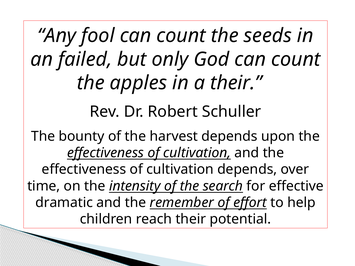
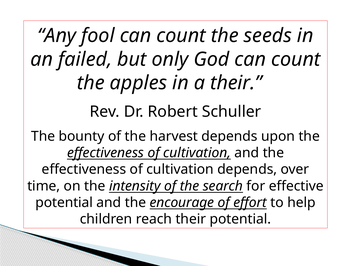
dramatic at (64, 203): dramatic -> potential
remember: remember -> encourage
